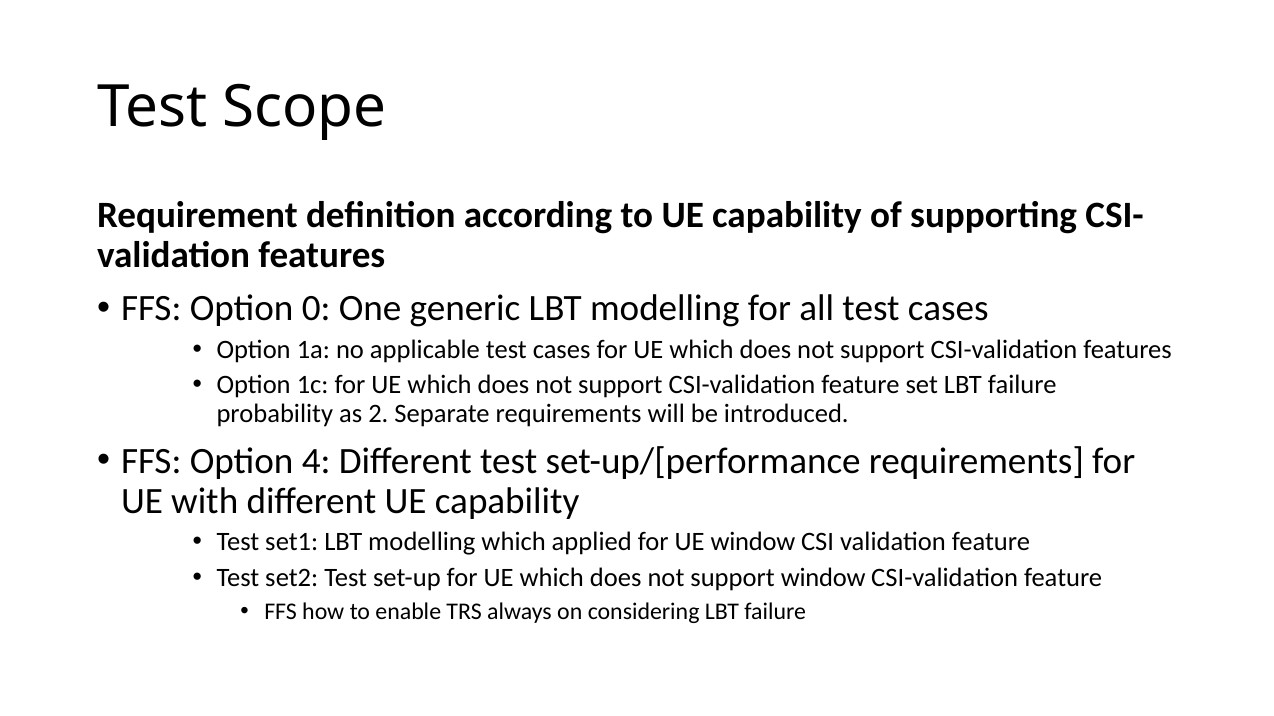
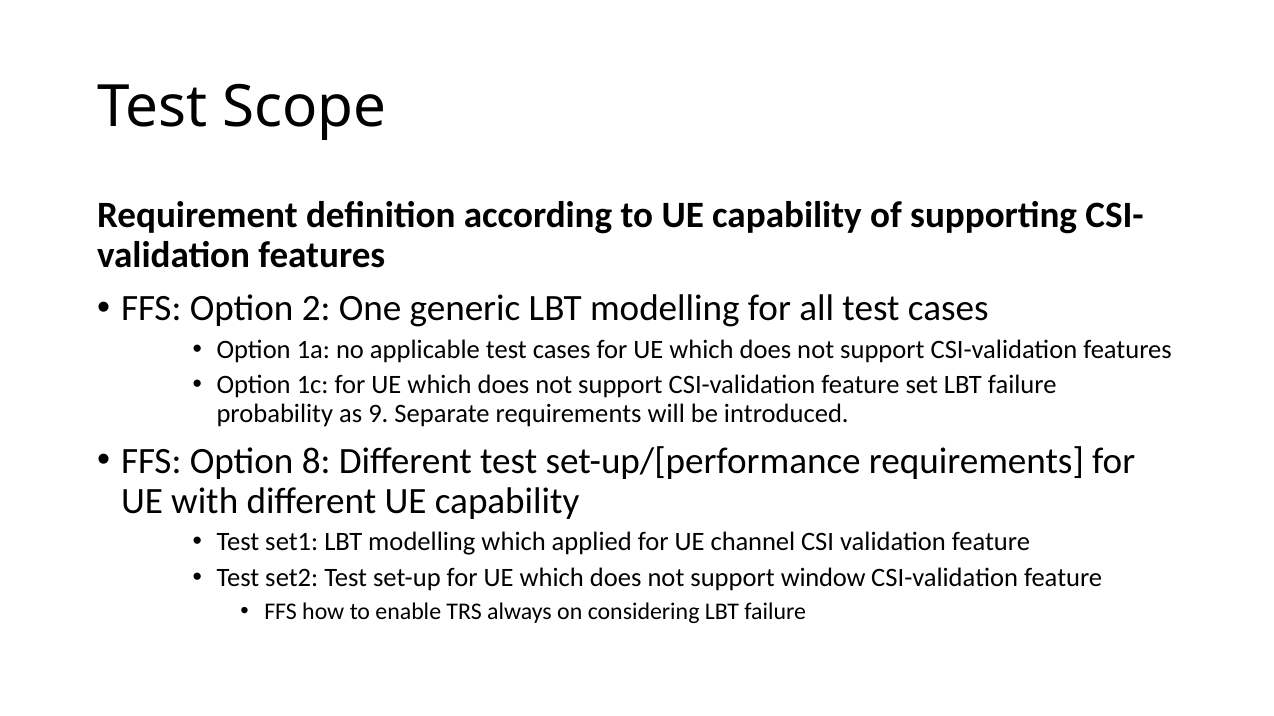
0: 0 -> 2
2: 2 -> 9
4: 4 -> 8
UE window: window -> channel
